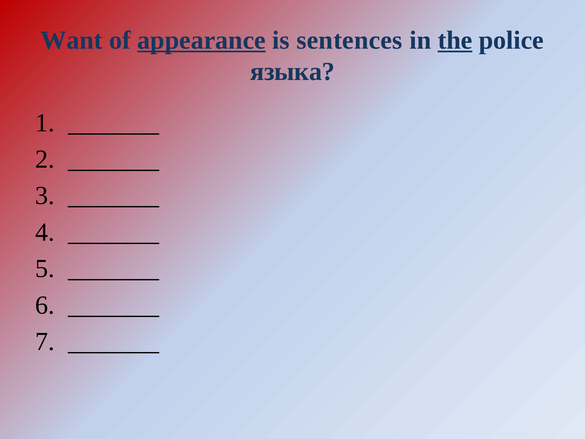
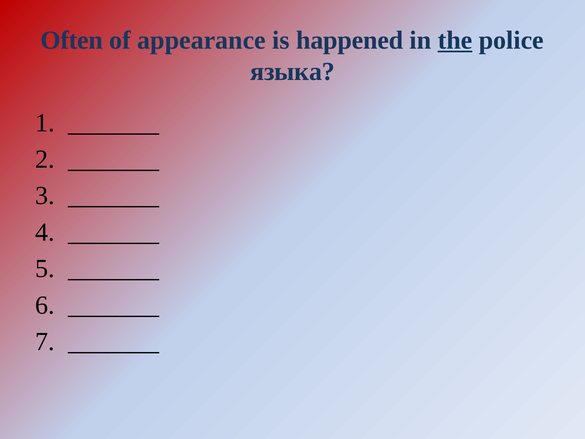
Want: Want -> Often
appearance underline: present -> none
sentences: sentences -> happened
